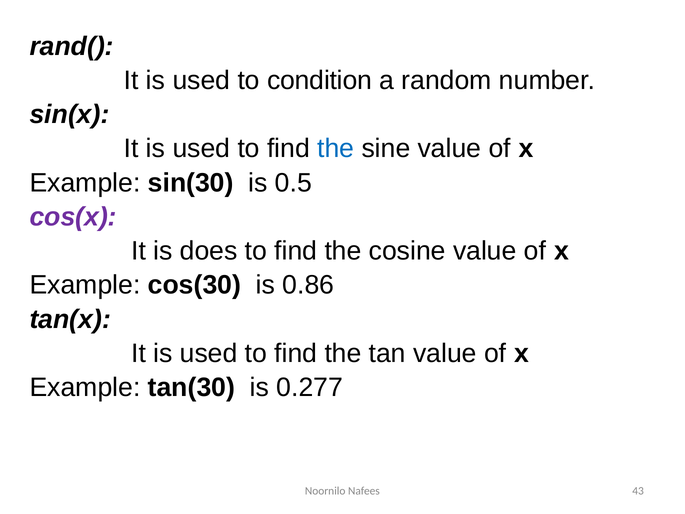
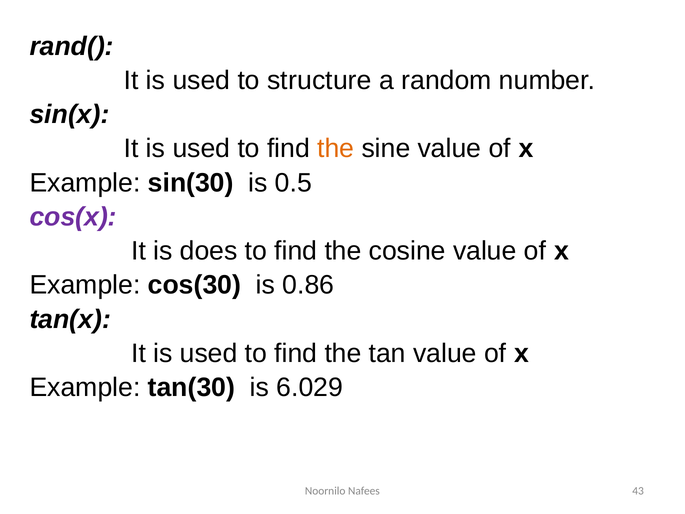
condition: condition -> structure
the at (336, 149) colour: blue -> orange
0.277: 0.277 -> 6.029
